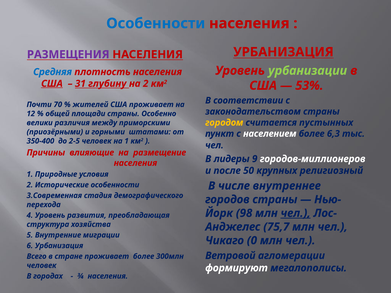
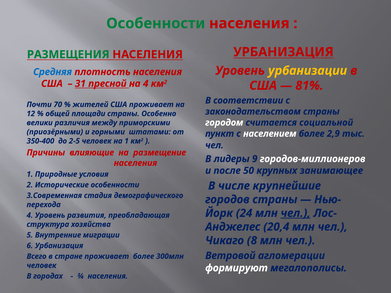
Особенности at (156, 23) colour: blue -> green
РАЗМЕЩЕНИЯ colour: purple -> green
урбанизации colour: light green -> yellow
США at (52, 84) underline: present -> none
глубину: глубину -> пресной
на 2: 2 -> 4
53%: 53% -> 81%
городом colour: yellow -> white
пустынных: пустынных -> социальной
6,3: 6,3 -> 2,9
религиозный: религиозный -> занимающее
внутреннее: внутреннее -> крупнейшие
98: 98 -> 24
75,7: 75,7 -> 20,4
0: 0 -> 8
